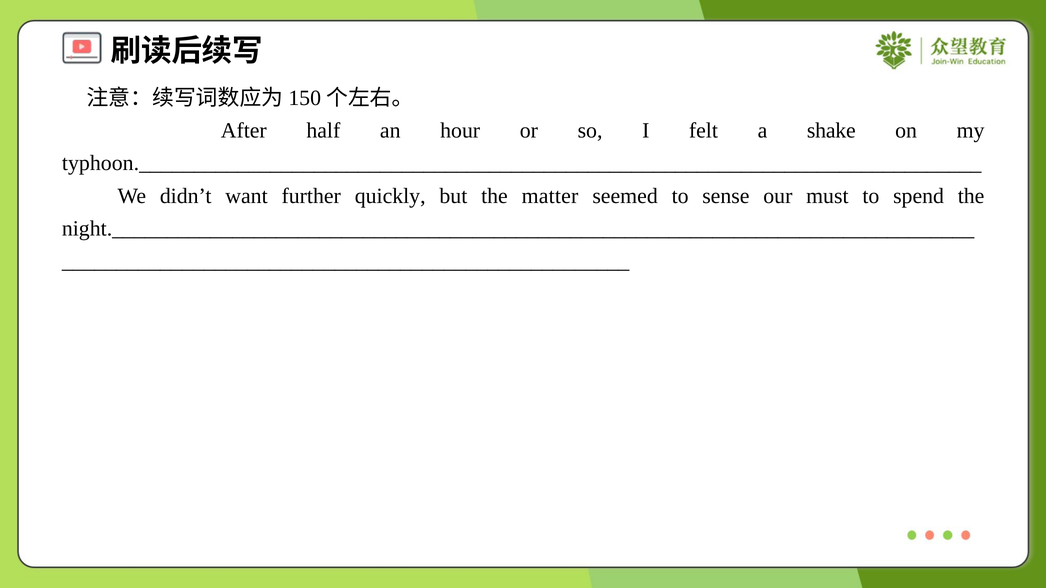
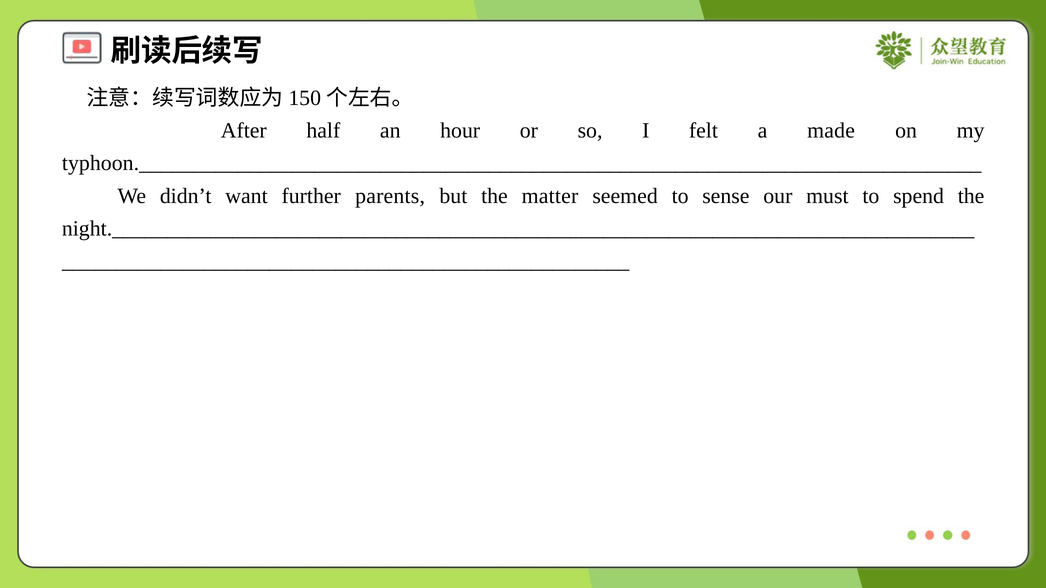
shake: shake -> made
quickly: quickly -> parents
